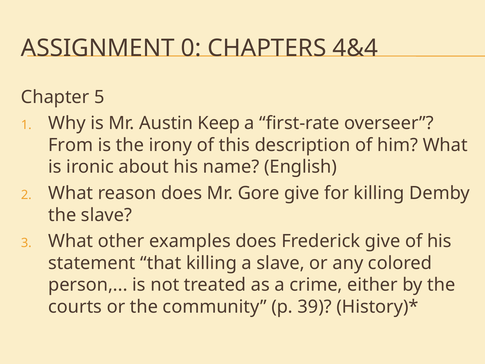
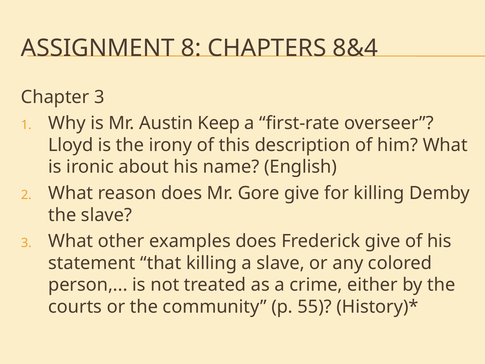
0: 0 -> 8
4&4: 4&4 -> 8&4
Chapter 5: 5 -> 3
From: From -> Lloyd
39: 39 -> 55
